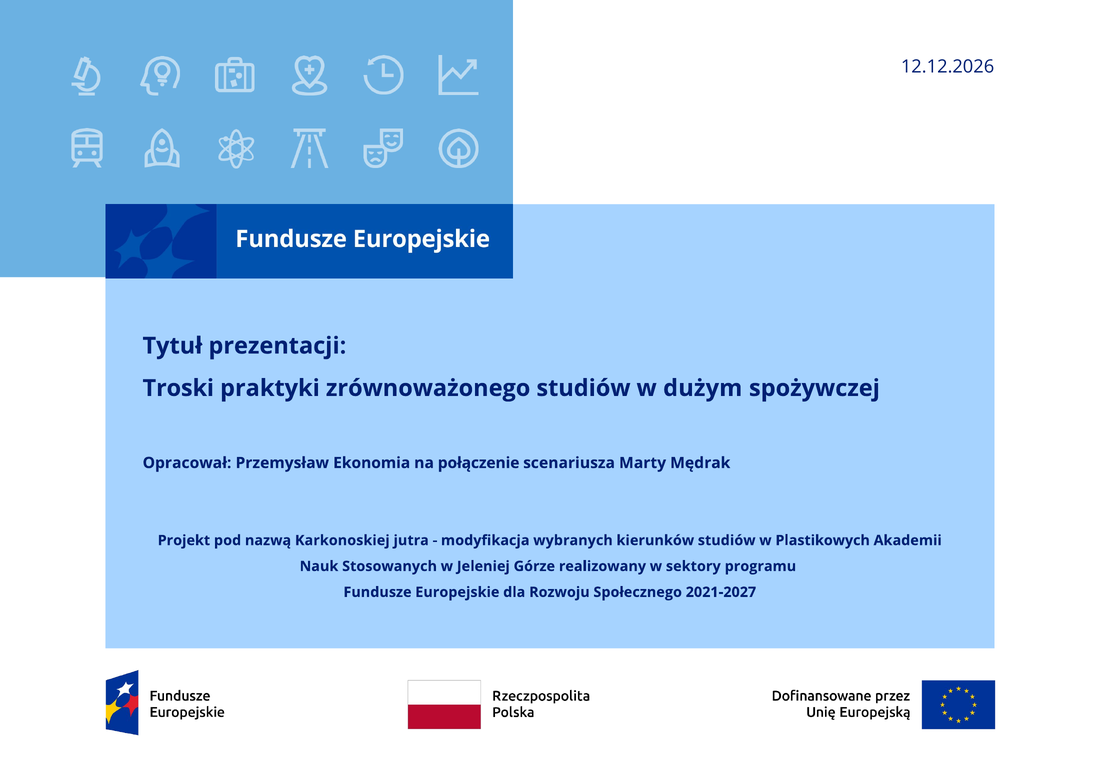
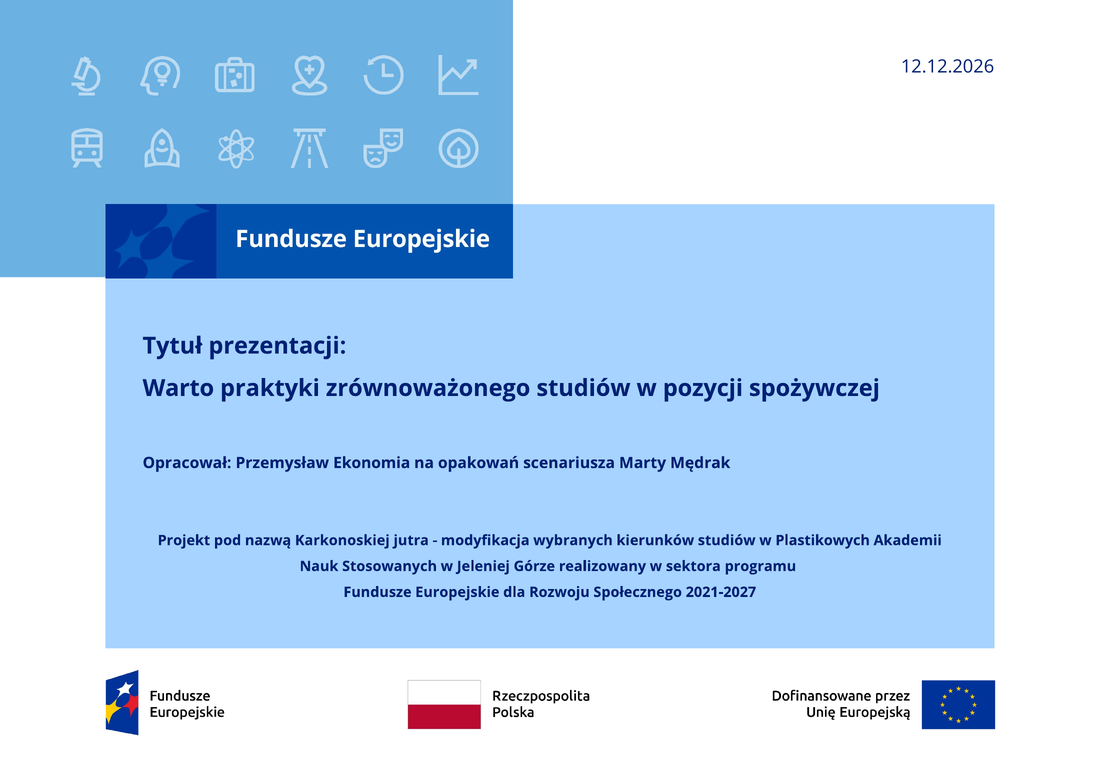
Troski: Troski -> Warto
dużym: dużym -> pozycji
połączenie: połączenie -> opakowań
sektory: sektory -> sektora
